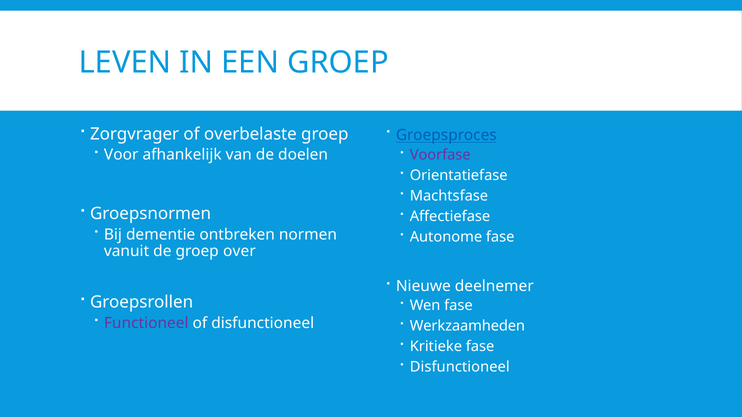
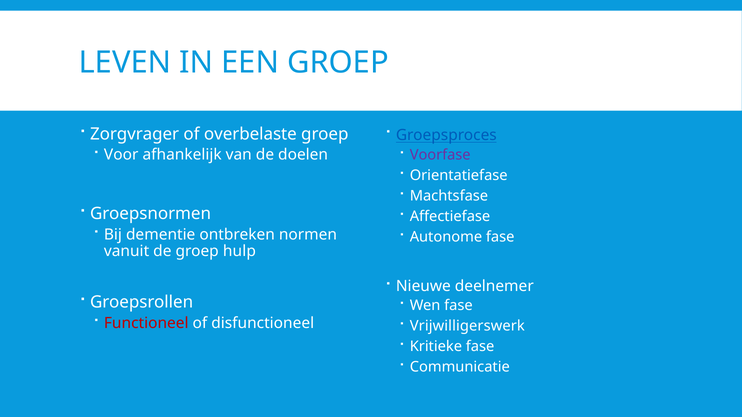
over: over -> hulp
Functioneel colour: purple -> red
Werkzaamheden: Werkzaamheden -> Vrijwilligerswerk
Disfunctioneel at (460, 367): Disfunctioneel -> Communicatie
